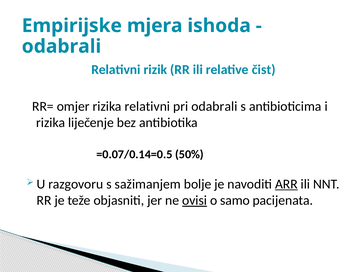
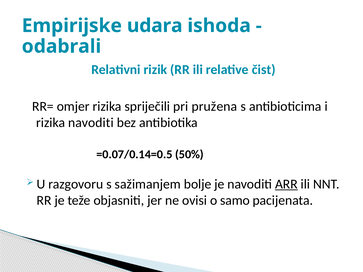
mjera: mjera -> udara
rizika relativni: relativni -> spriječili
pri odabrali: odabrali -> pružena
rizika liječenje: liječenje -> navoditi
ovisi underline: present -> none
